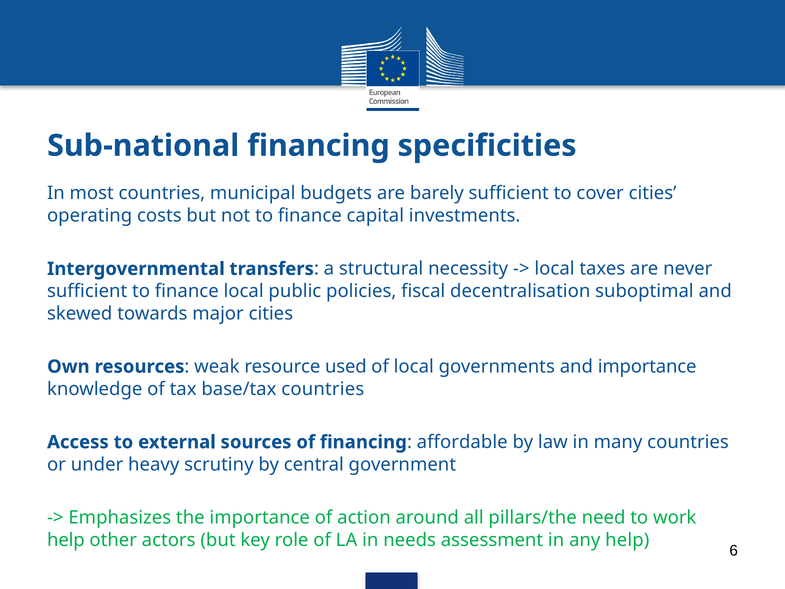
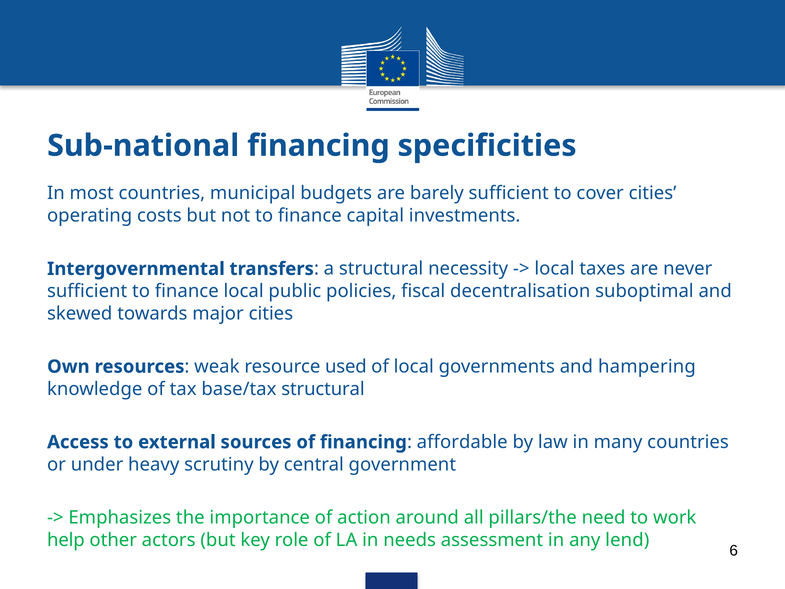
and importance: importance -> hampering
base/tax countries: countries -> structural
any help: help -> lend
